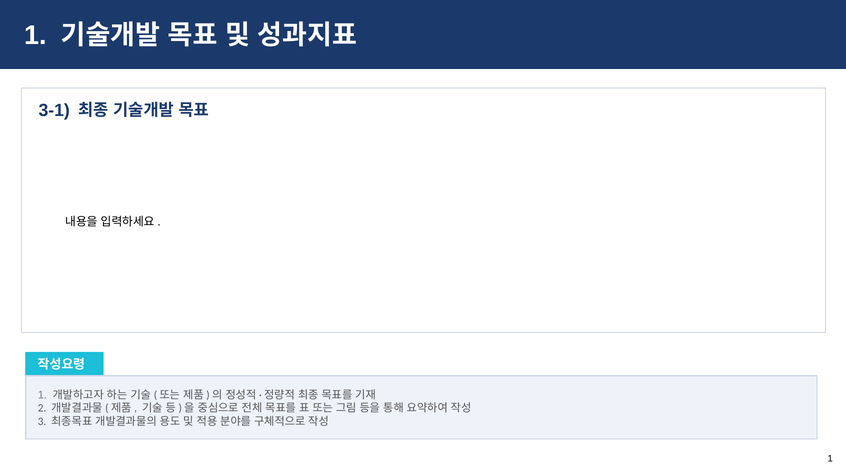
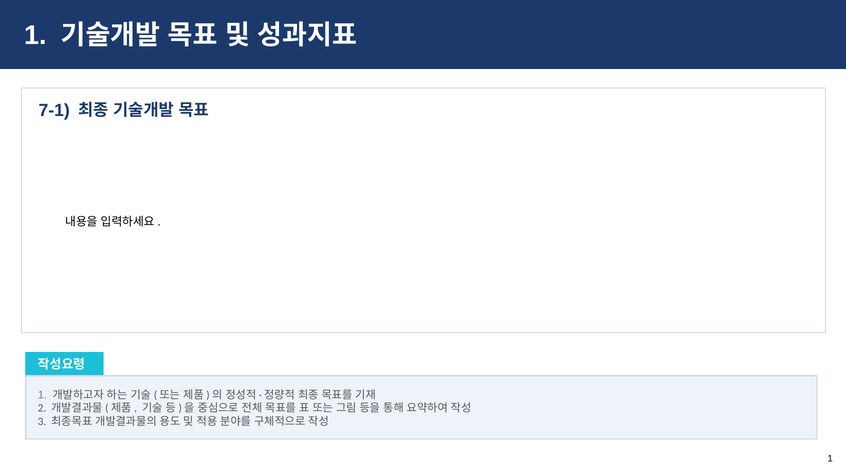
3-1: 3-1 -> 7-1
